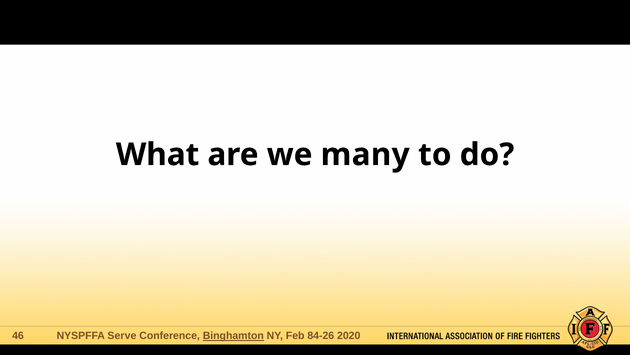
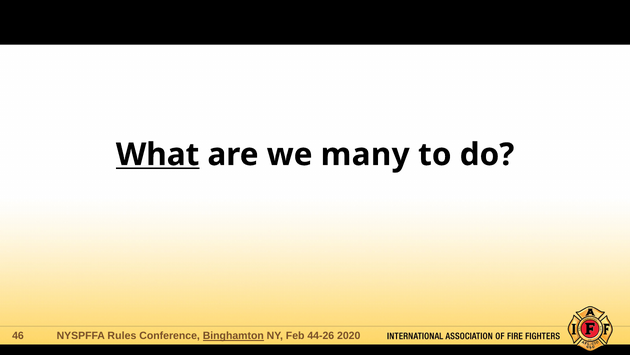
What underline: none -> present
Serve: Serve -> Rules
84-26: 84-26 -> 44-26
